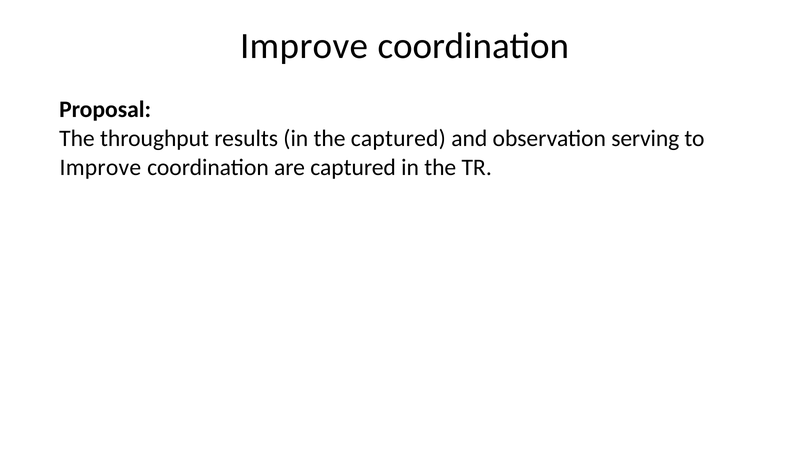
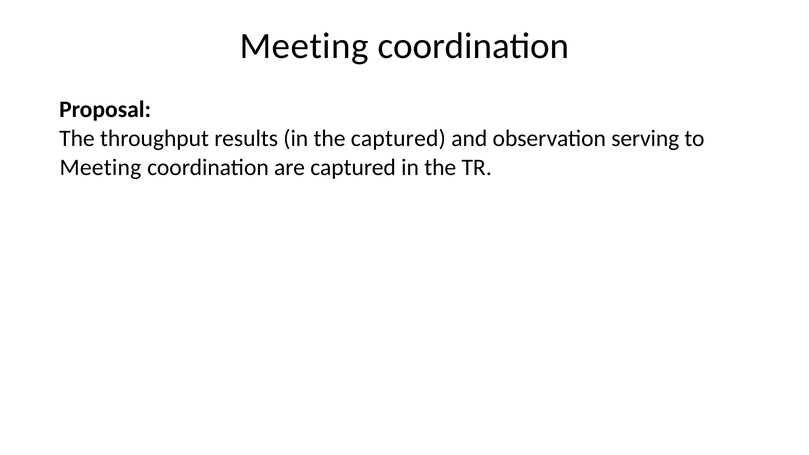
Improve at (304, 46): Improve -> Meeting
Improve at (100, 167): Improve -> Meeting
